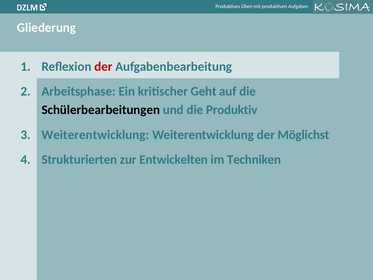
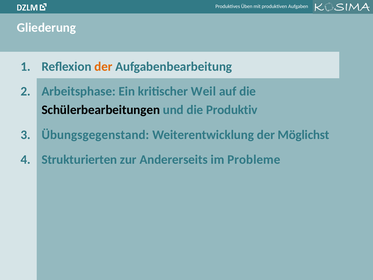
der at (103, 66) colour: red -> orange
Geht: Geht -> Weil
Weiterentwicklung at (95, 135): Weiterentwicklung -> Übungsgegenstand
Entwickelten: Entwickelten -> Andererseits
Techniken: Techniken -> Probleme
